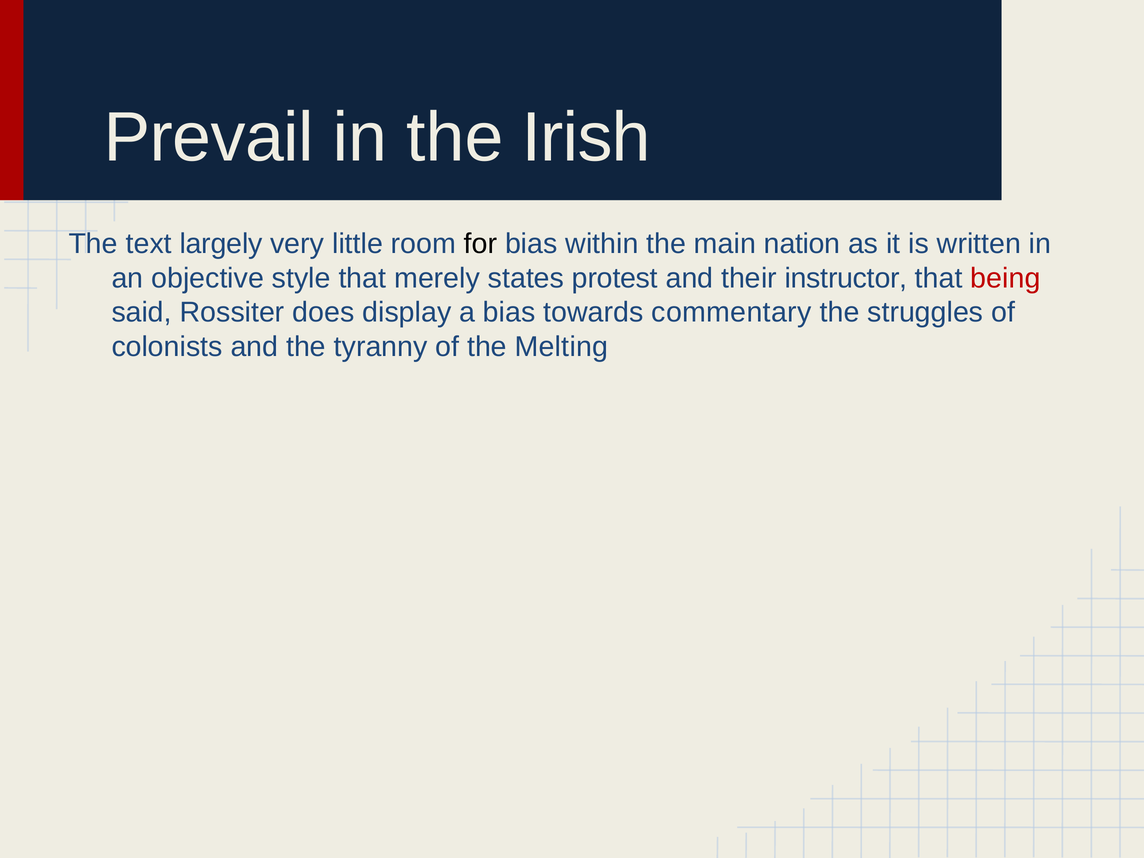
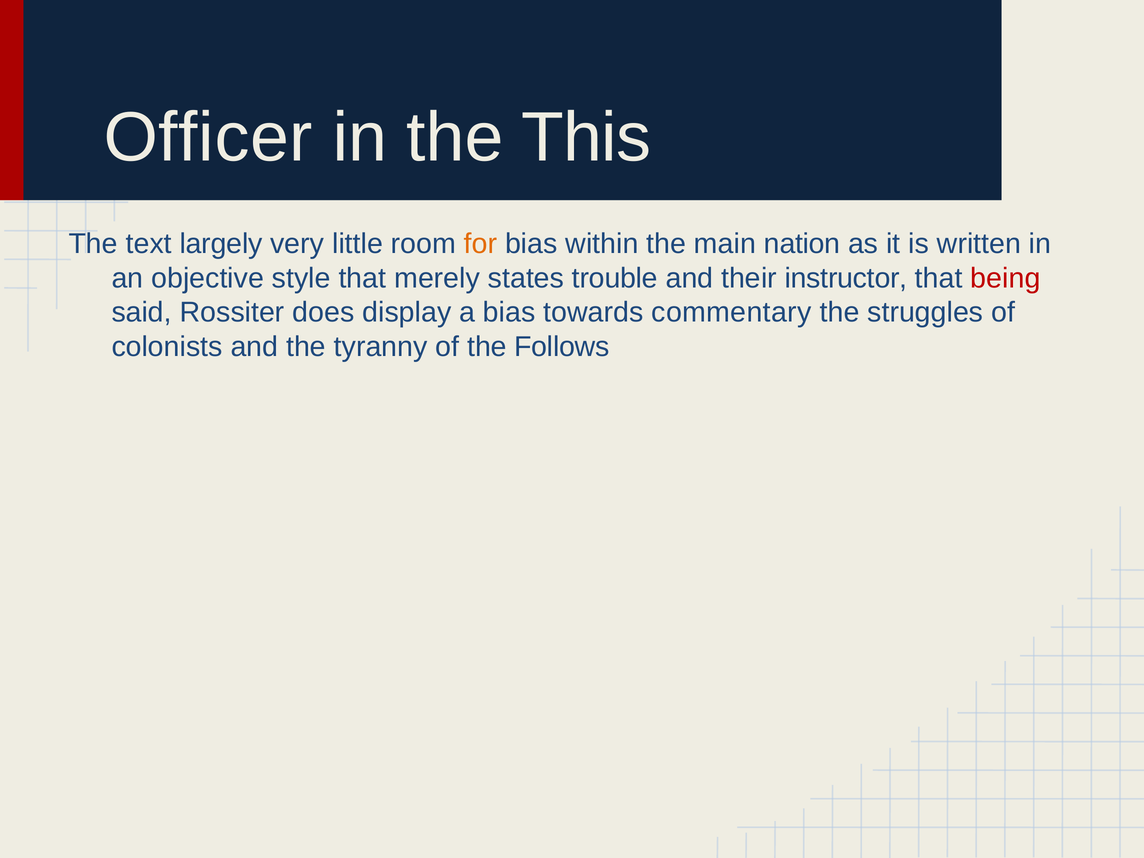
Prevail: Prevail -> Officer
Irish: Irish -> This
for colour: black -> orange
protest: protest -> trouble
Melting: Melting -> Follows
